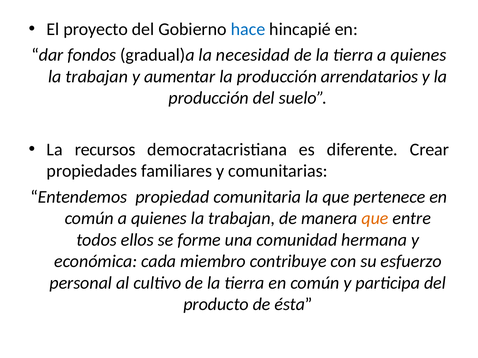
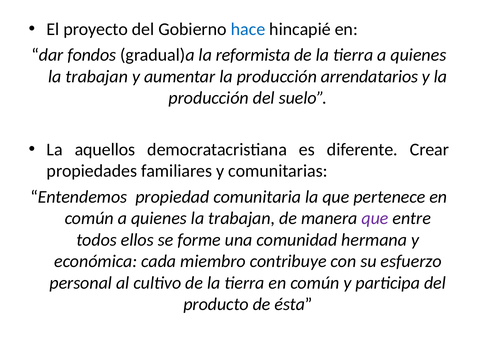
necesidad: necesidad -> reformista
recursos: recursos -> aquellos
que at (375, 219) colour: orange -> purple
